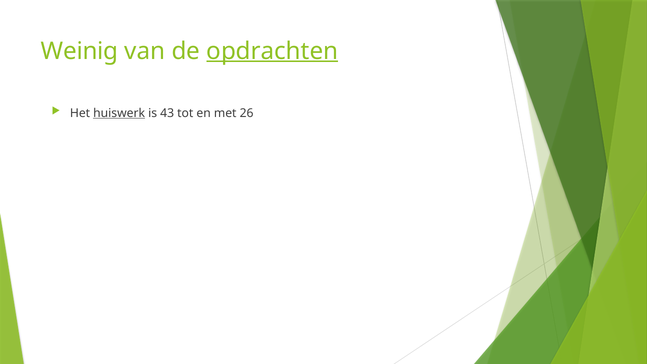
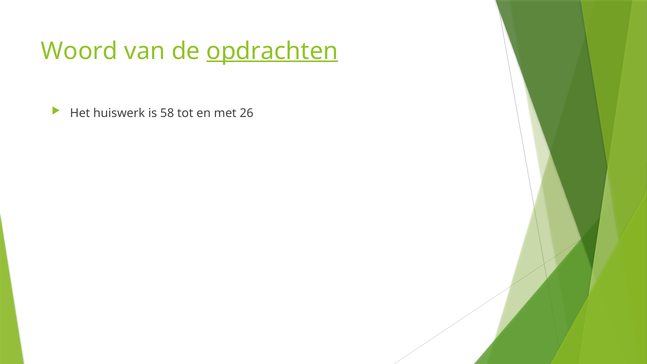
Weinig: Weinig -> Woord
huiswerk underline: present -> none
43: 43 -> 58
